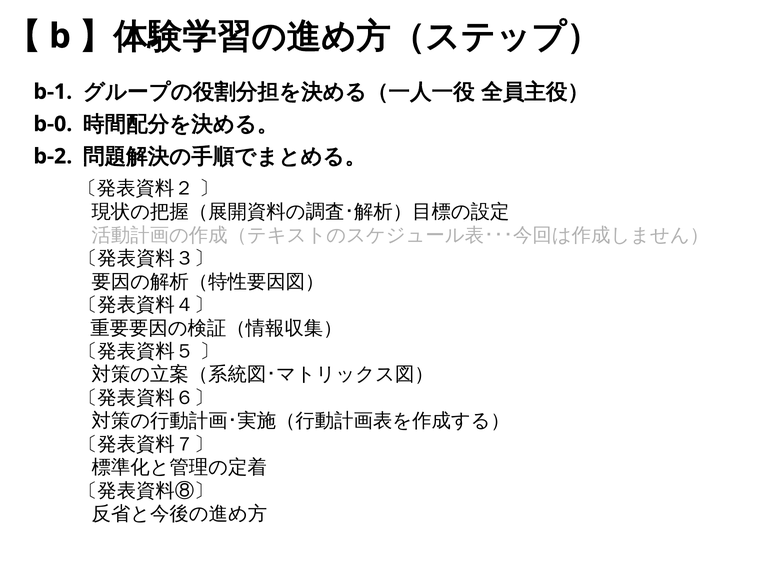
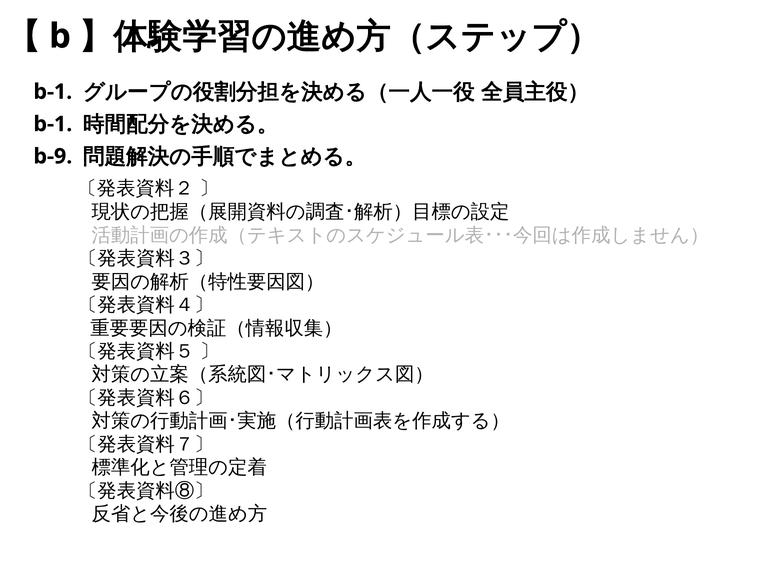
b-0 at (53, 124): b-0 -> b-1
b-2: b-2 -> b-9
